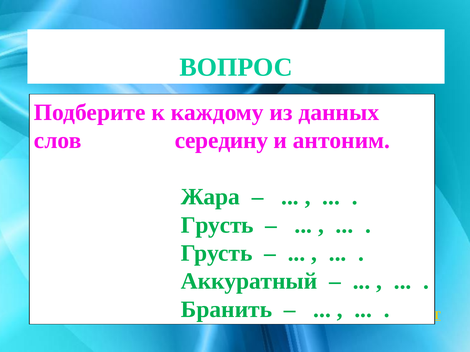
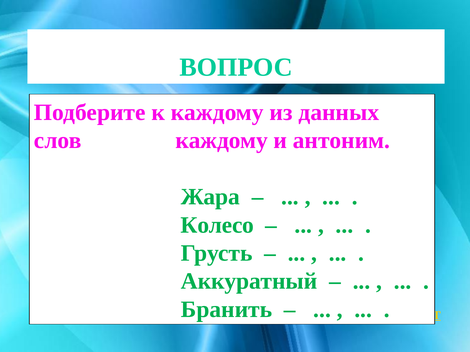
слов середину: середину -> каждому
Грусть at (217, 225): Грусть -> Колесо
